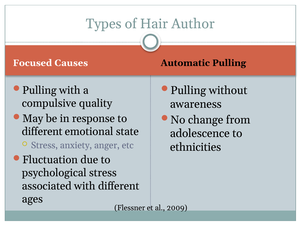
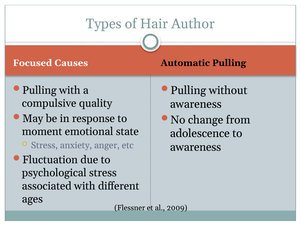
different at (42, 131): different -> moment
ethnicities at (196, 147): ethnicities -> awareness
